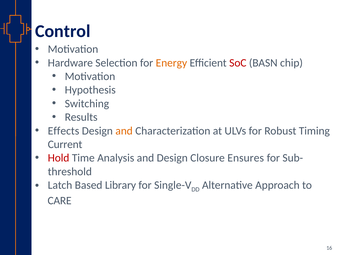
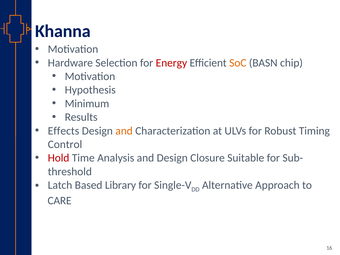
Control: Control -> Khanna
Energy colour: orange -> red
SoC colour: red -> orange
Switching: Switching -> Minimum
Current: Current -> Control
Ensures: Ensures -> Suitable
